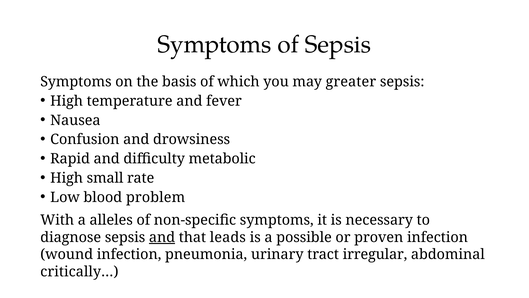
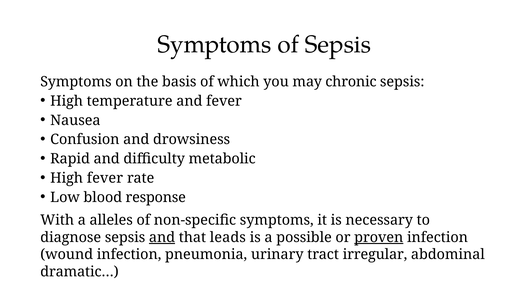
greater: greater -> chronic
High small: small -> fever
problem: problem -> response
proven underline: none -> present
critically…: critically… -> dramatic…
